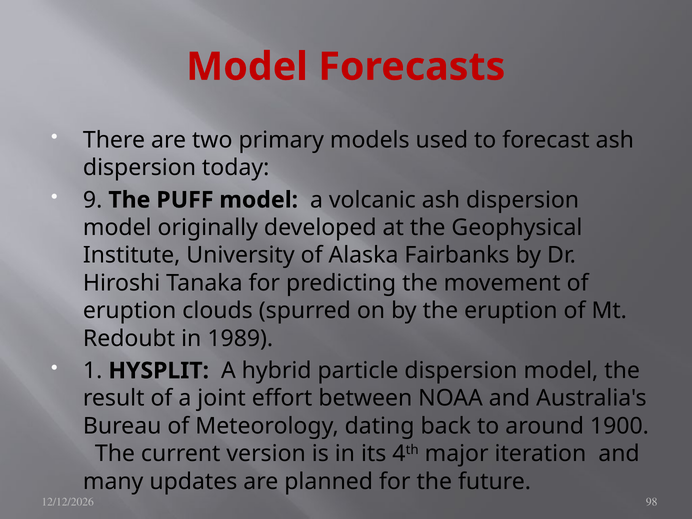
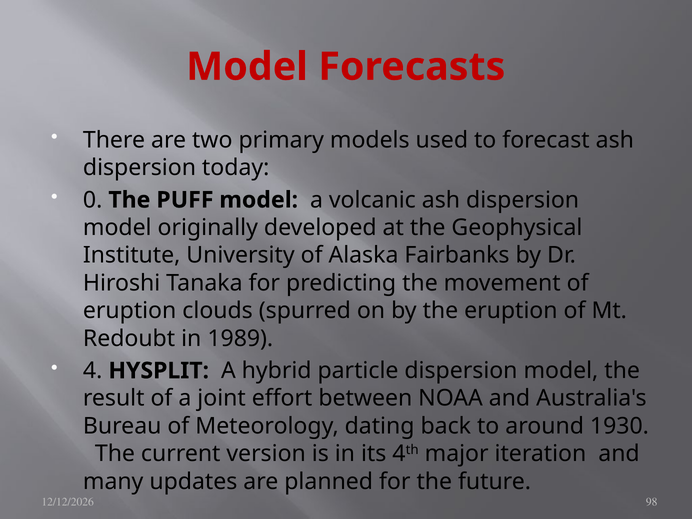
9: 9 -> 0
1: 1 -> 4
1900: 1900 -> 1930
